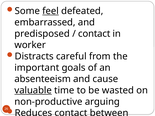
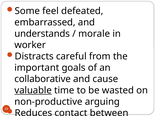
feel underline: present -> none
predisposed: predisposed -> understands
contact at (94, 34): contact -> morale
absenteeism: absenteeism -> collaborative
